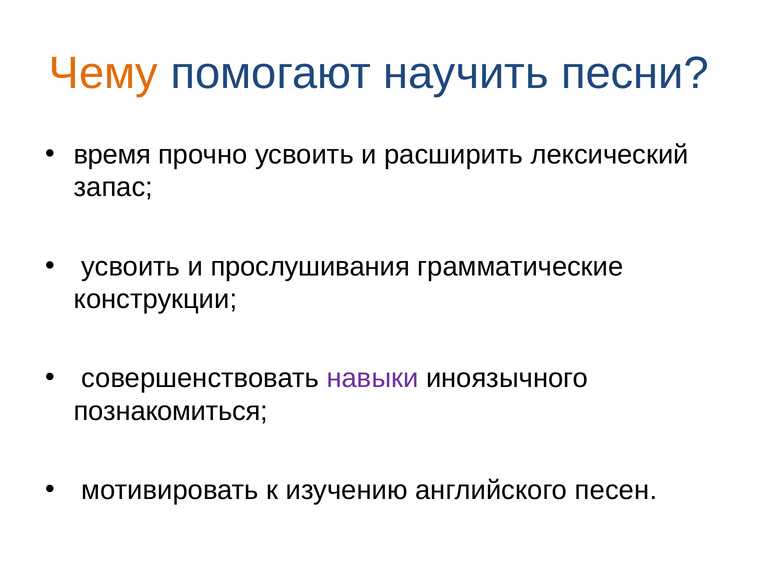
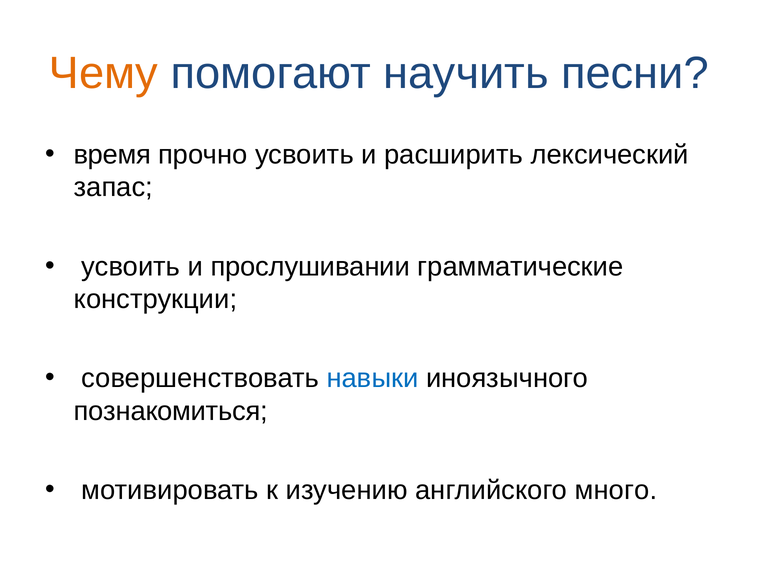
прослушивания: прослушивания -> прослушивании
навыки colour: purple -> blue
песен: песен -> много
